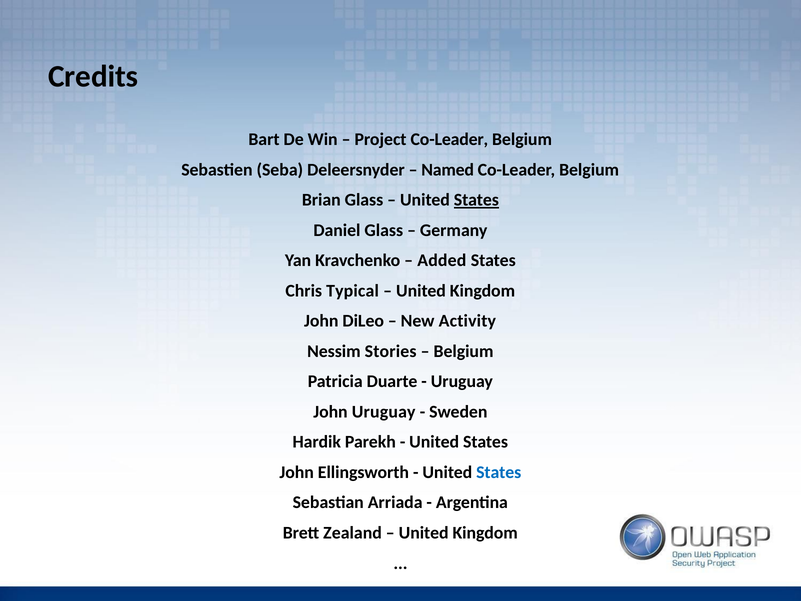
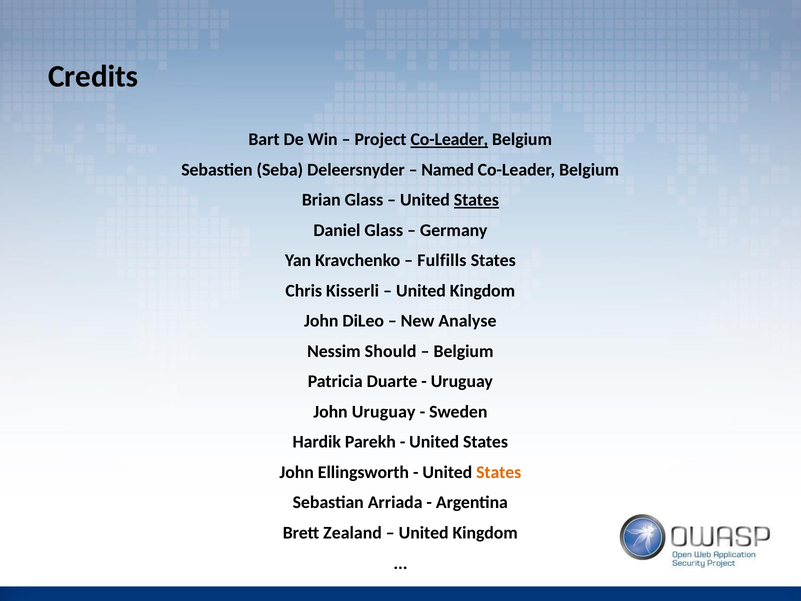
Co-Leader at (449, 140) underline: none -> present
Added: Added -> Fulfills
Typical: Typical -> Kisserli
Activity: Activity -> Analyse
Stories: Stories -> Should
States at (499, 472) colour: blue -> orange
